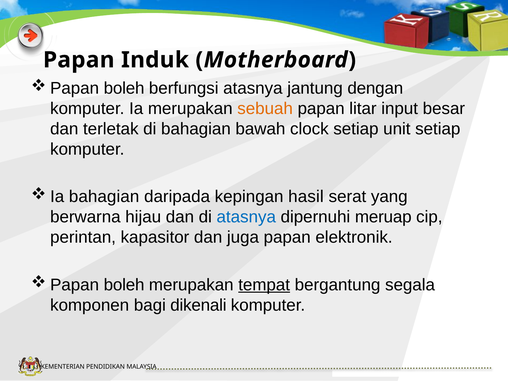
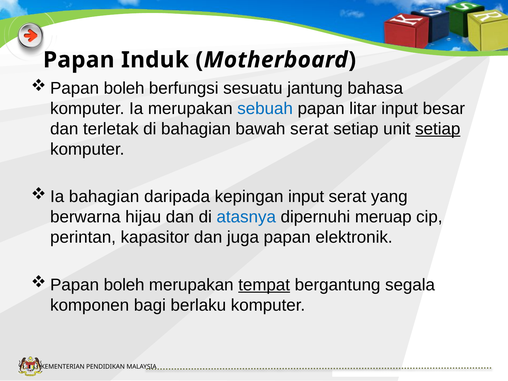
berfungsi atasnya: atasnya -> sesuatu
dengan: dengan -> bahasa
sebuah colour: orange -> blue
bawah clock: clock -> serat
setiap at (438, 129) underline: none -> present
kepingan hasil: hasil -> input
dikenali: dikenali -> berlaku
